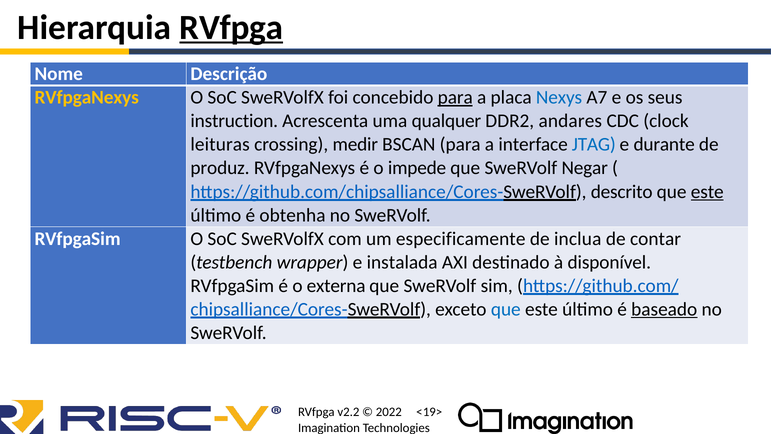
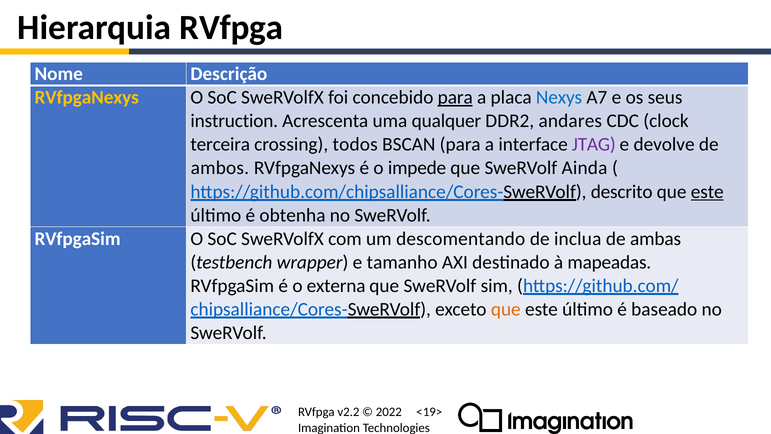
RVfpga at (231, 27) underline: present -> none
leituras: leituras -> terceira
medir: medir -> todos
JTAG colour: blue -> purple
durante: durante -> devolve
produz: produz -> ambos
Negar: Negar -> Ainda
especificamente: especificamente -> descomentando
contar: contar -> ambas
instalada: instalada -> tamanho
disponível: disponível -> mapeadas
que at (506, 309) colour: blue -> orange
baseado underline: present -> none
